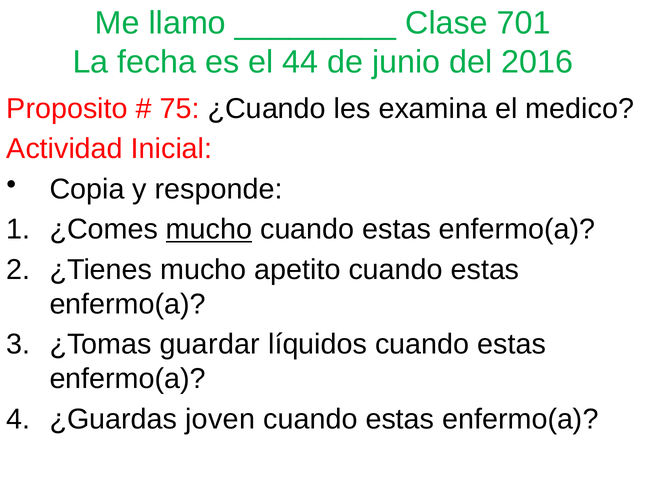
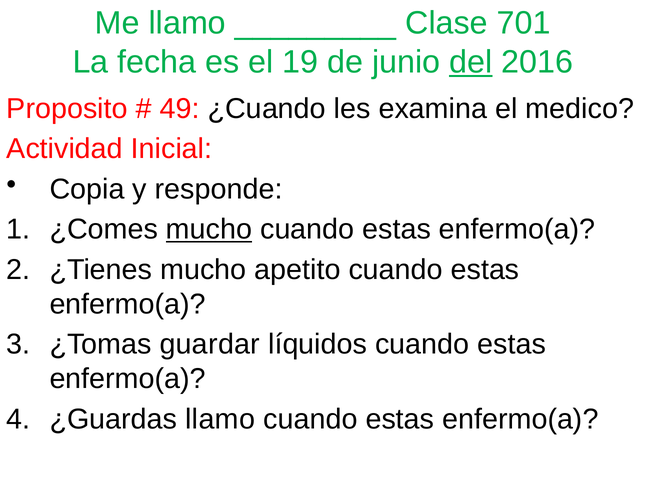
44: 44 -> 19
del underline: none -> present
75: 75 -> 49
¿Guardas joven: joven -> llamo
